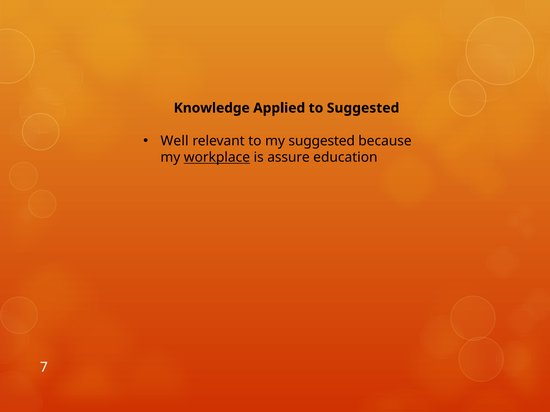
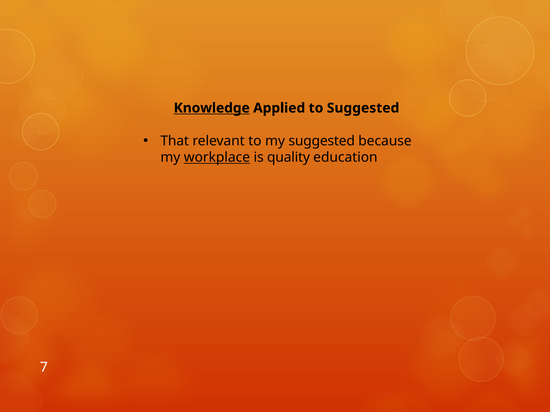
Knowledge underline: none -> present
Well: Well -> That
assure: assure -> quality
